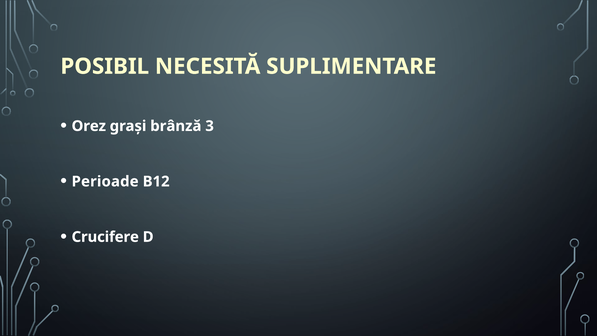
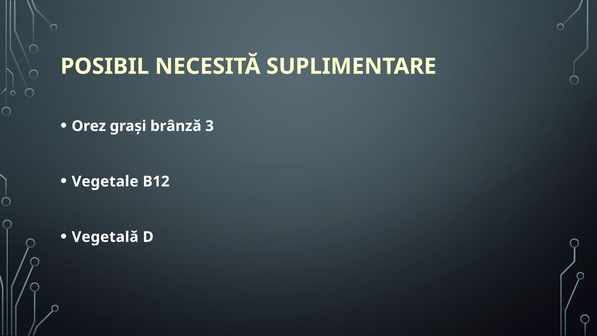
Perioade: Perioade -> Vegetale
Crucifere: Crucifere -> Vegetală
